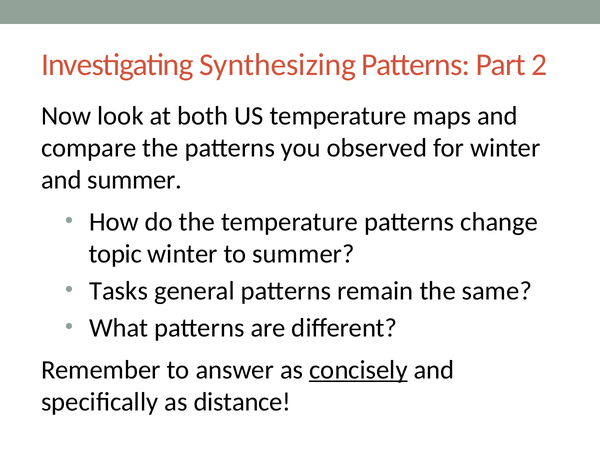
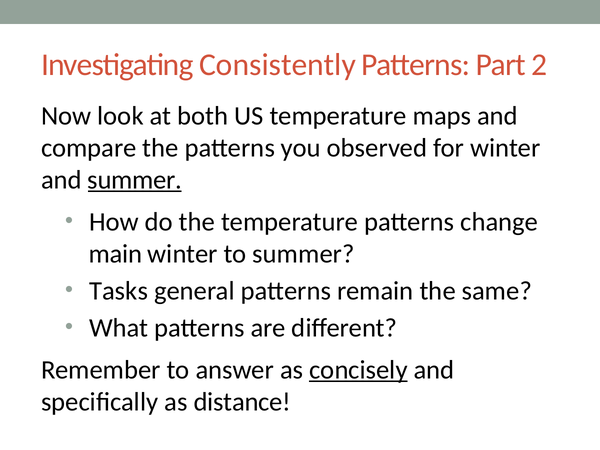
Synthesizing: Synthesizing -> Consistently
summer at (135, 180) underline: none -> present
topic: topic -> main
